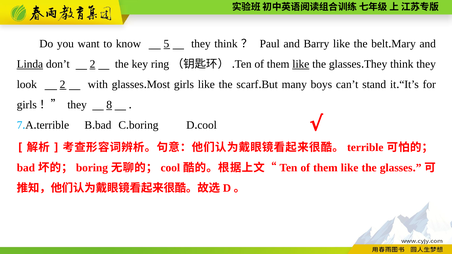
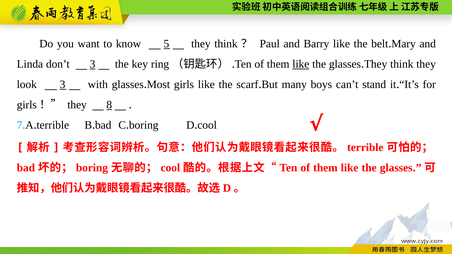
Linda underline: present -> none
don’t 2: 2 -> 3
look 2: 2 -> 3
